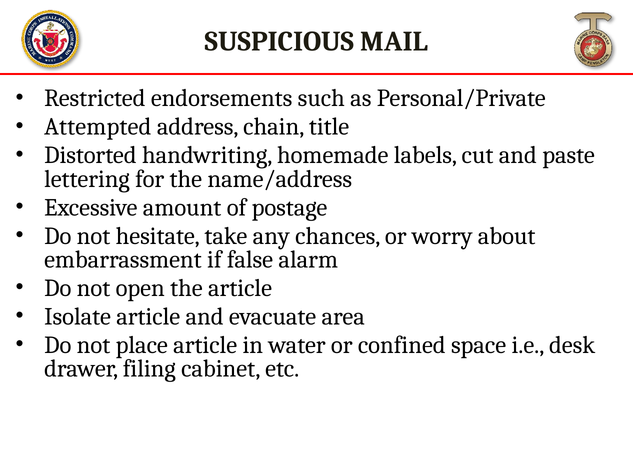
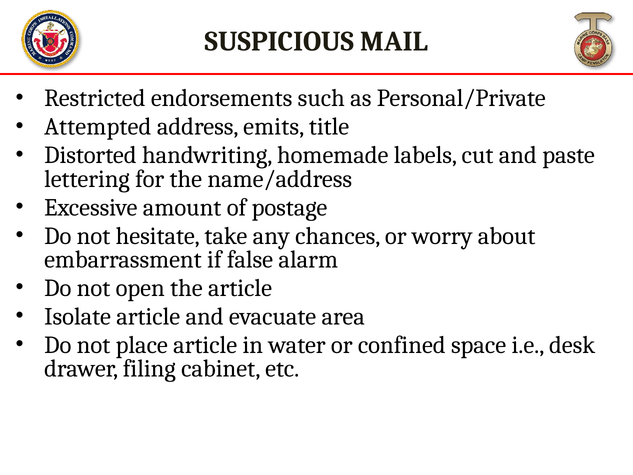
chain: chain -> emits
